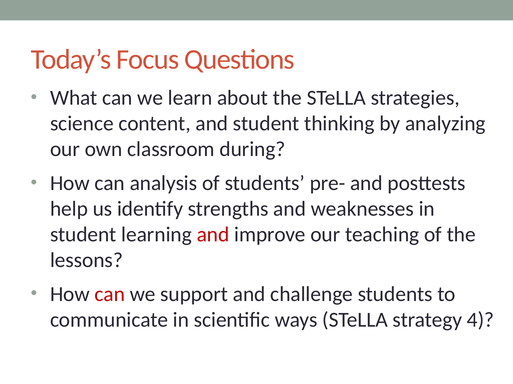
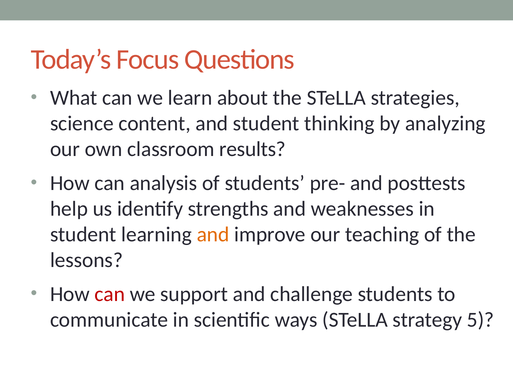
during: during -> results
and at (213, 235) colour: red -> orange
4: 4 -> 5
